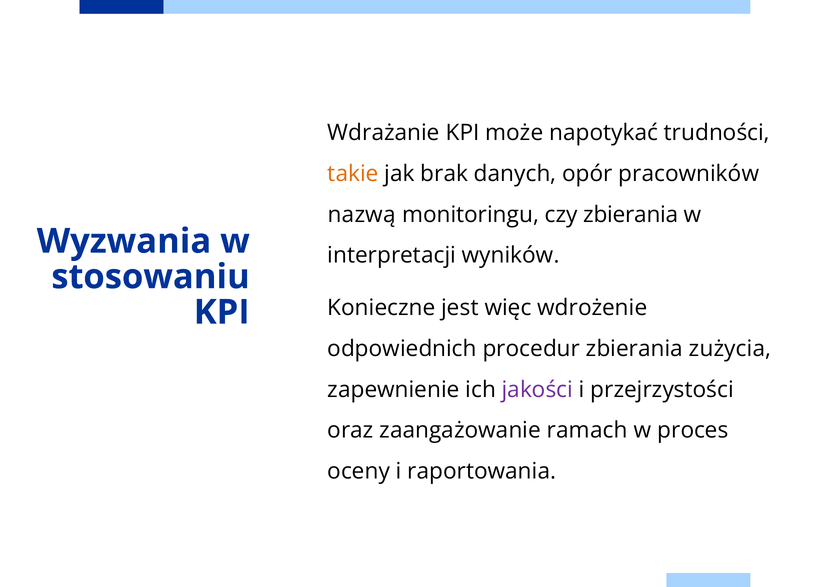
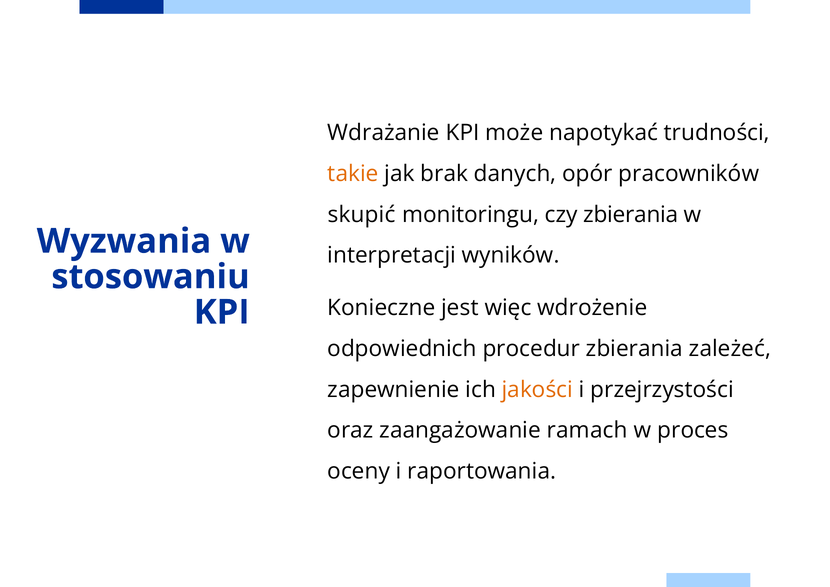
nazwą: nazwą -> skupić
zużycia: zużycia -> zależeć
jakości colour: purple -> orange
